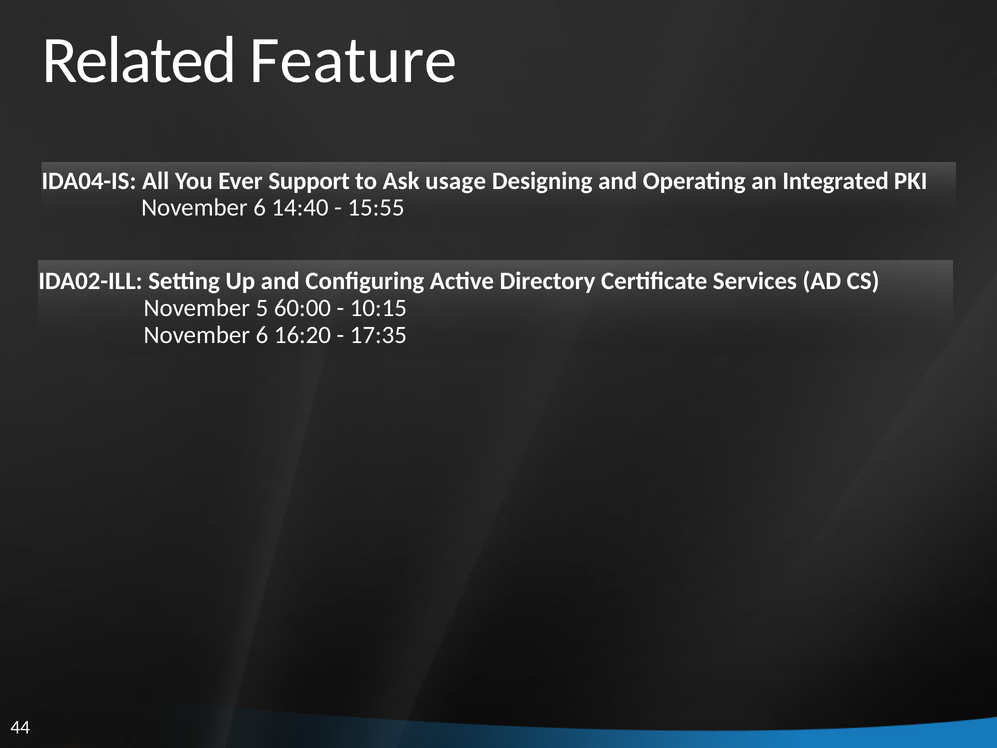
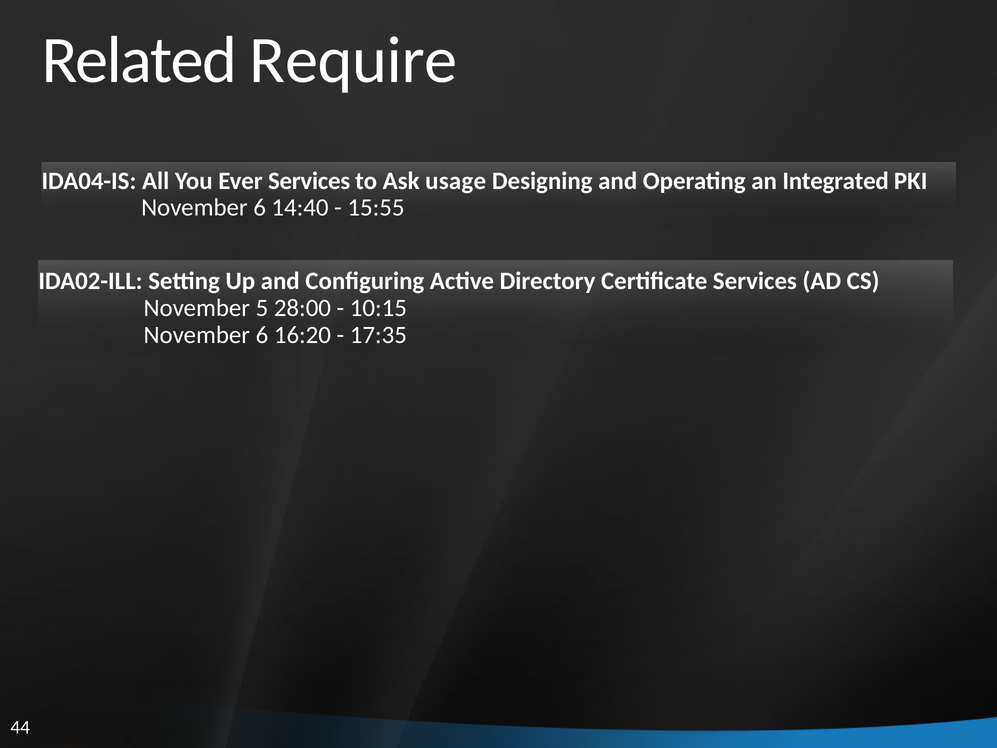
Feature: Feature -> Require
Ever Support: Support -> Services
60:00: 60:00 -> 28:00
